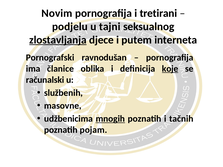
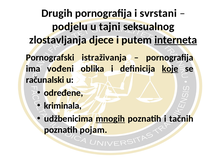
Novim: Novim -> Drugih
tretirani: tretirani -> svrstani
zlostavljanja underline: present -> none
interneta underline: none -> present
ravnodušan: ravnodušan -> istraživanja
članice: članice -> vođeni
službenih: službenih -> određene
masovne: masovne -> kriminala
